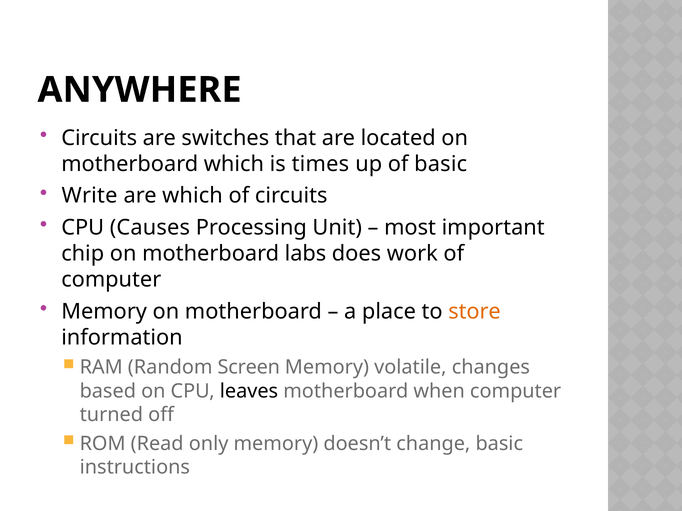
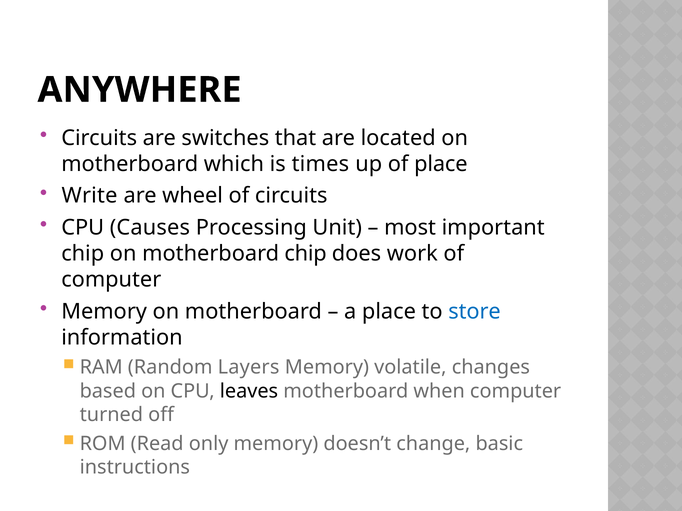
of basic: basic -> place
are which: which -> wheel
motherboard labs: labs -> chip
store colour: orange -> blue
Screen: Screen -> Layers
